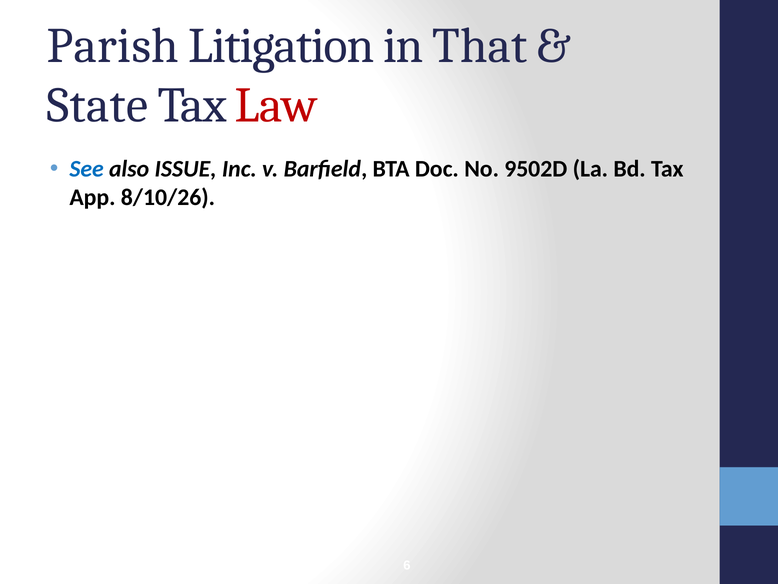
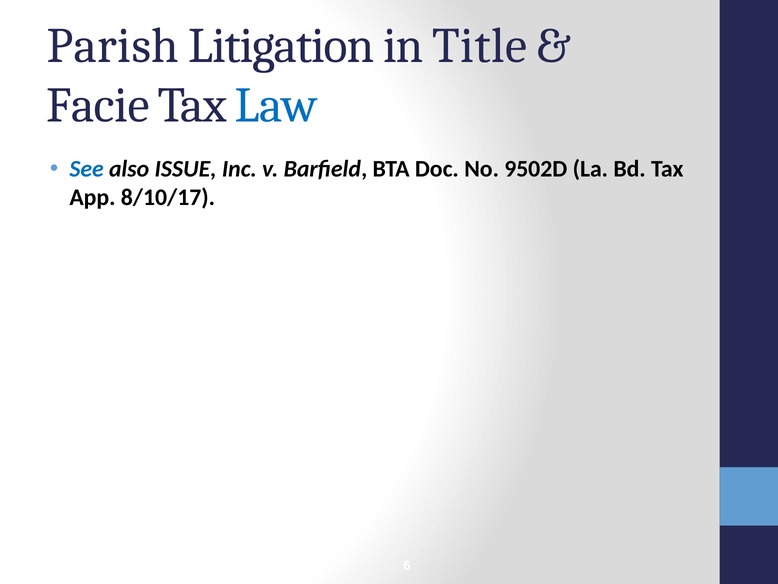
That: That -> Title
State: State -> Facie
Law colour: red -> blue
8/10/26: 8/10/26 -> 8/10/17
